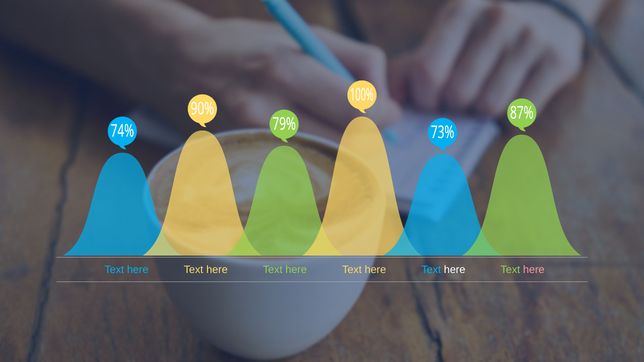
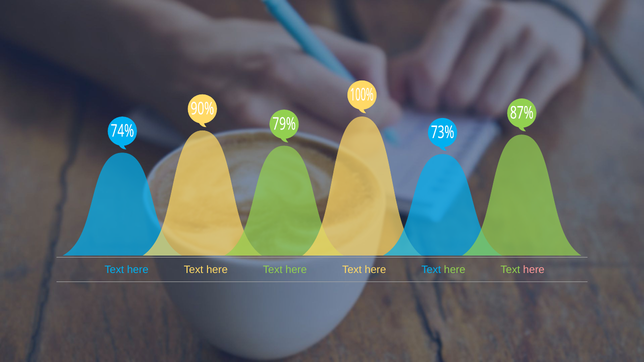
here at (455, 270) colour: white -> light green
